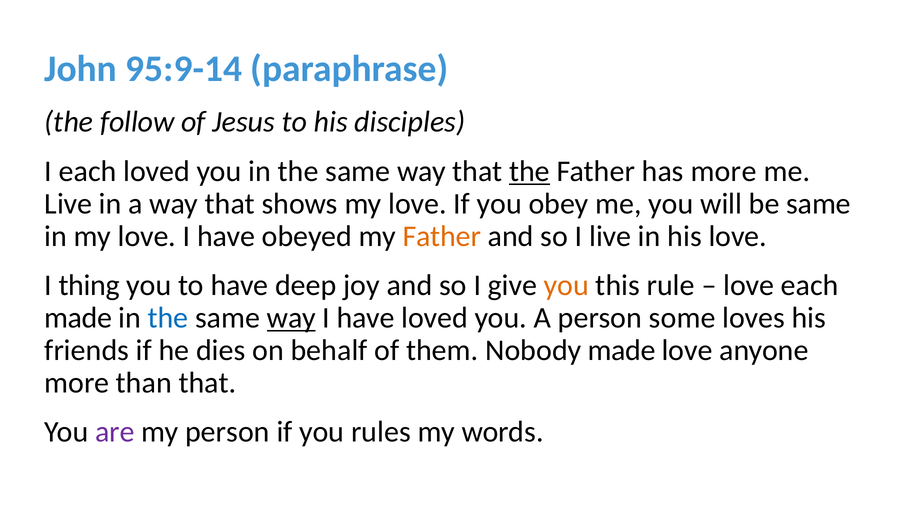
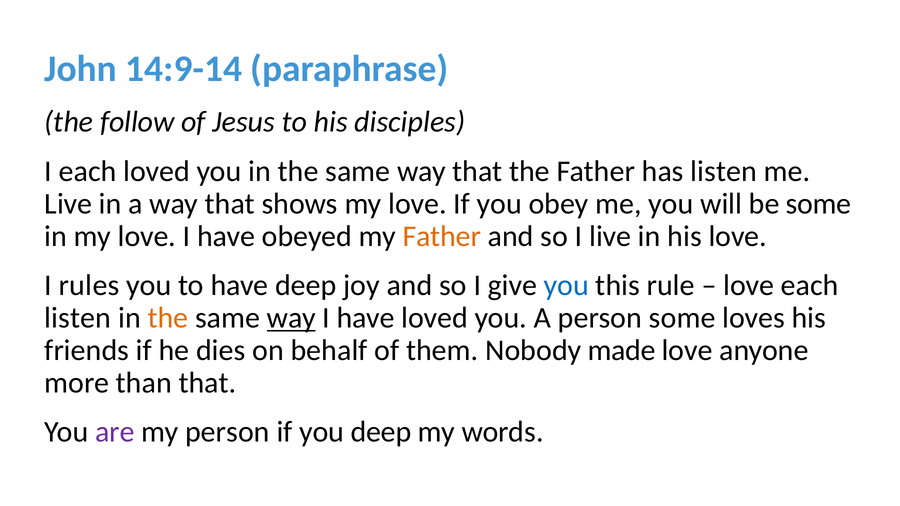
95:9-14: 95:9-14 -> 14:9-14
the at (530, 171) underline: present -> none
has more: more -> listen
be same: same -> some
thing: thing -> rules
you at (566, 286) colour: orange -> blue
made at (78, 318): made -> listen
the at (168, 318) colour: blue -> orange
you rules: rules -> deep
